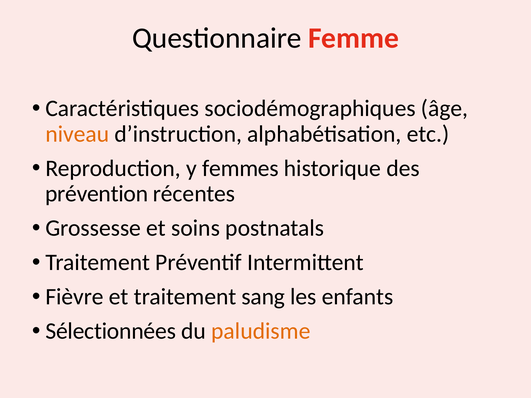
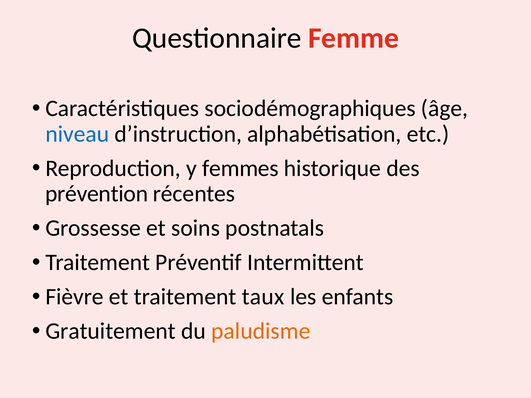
niveau colour: orange -> blue
sang: sang -> taux
Sélectionnées: Sélectionnées -> Gratuitement
